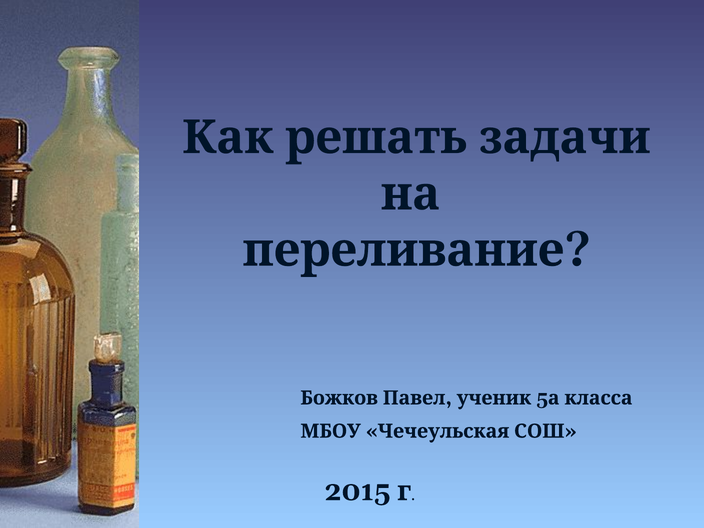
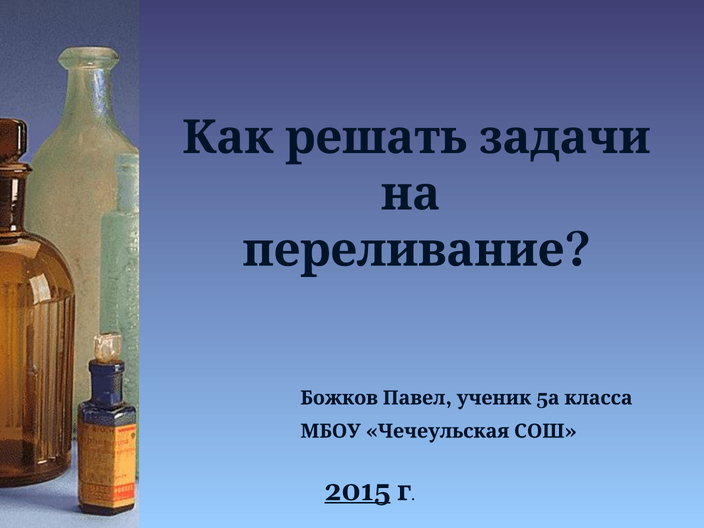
2015 underline: none -> present
